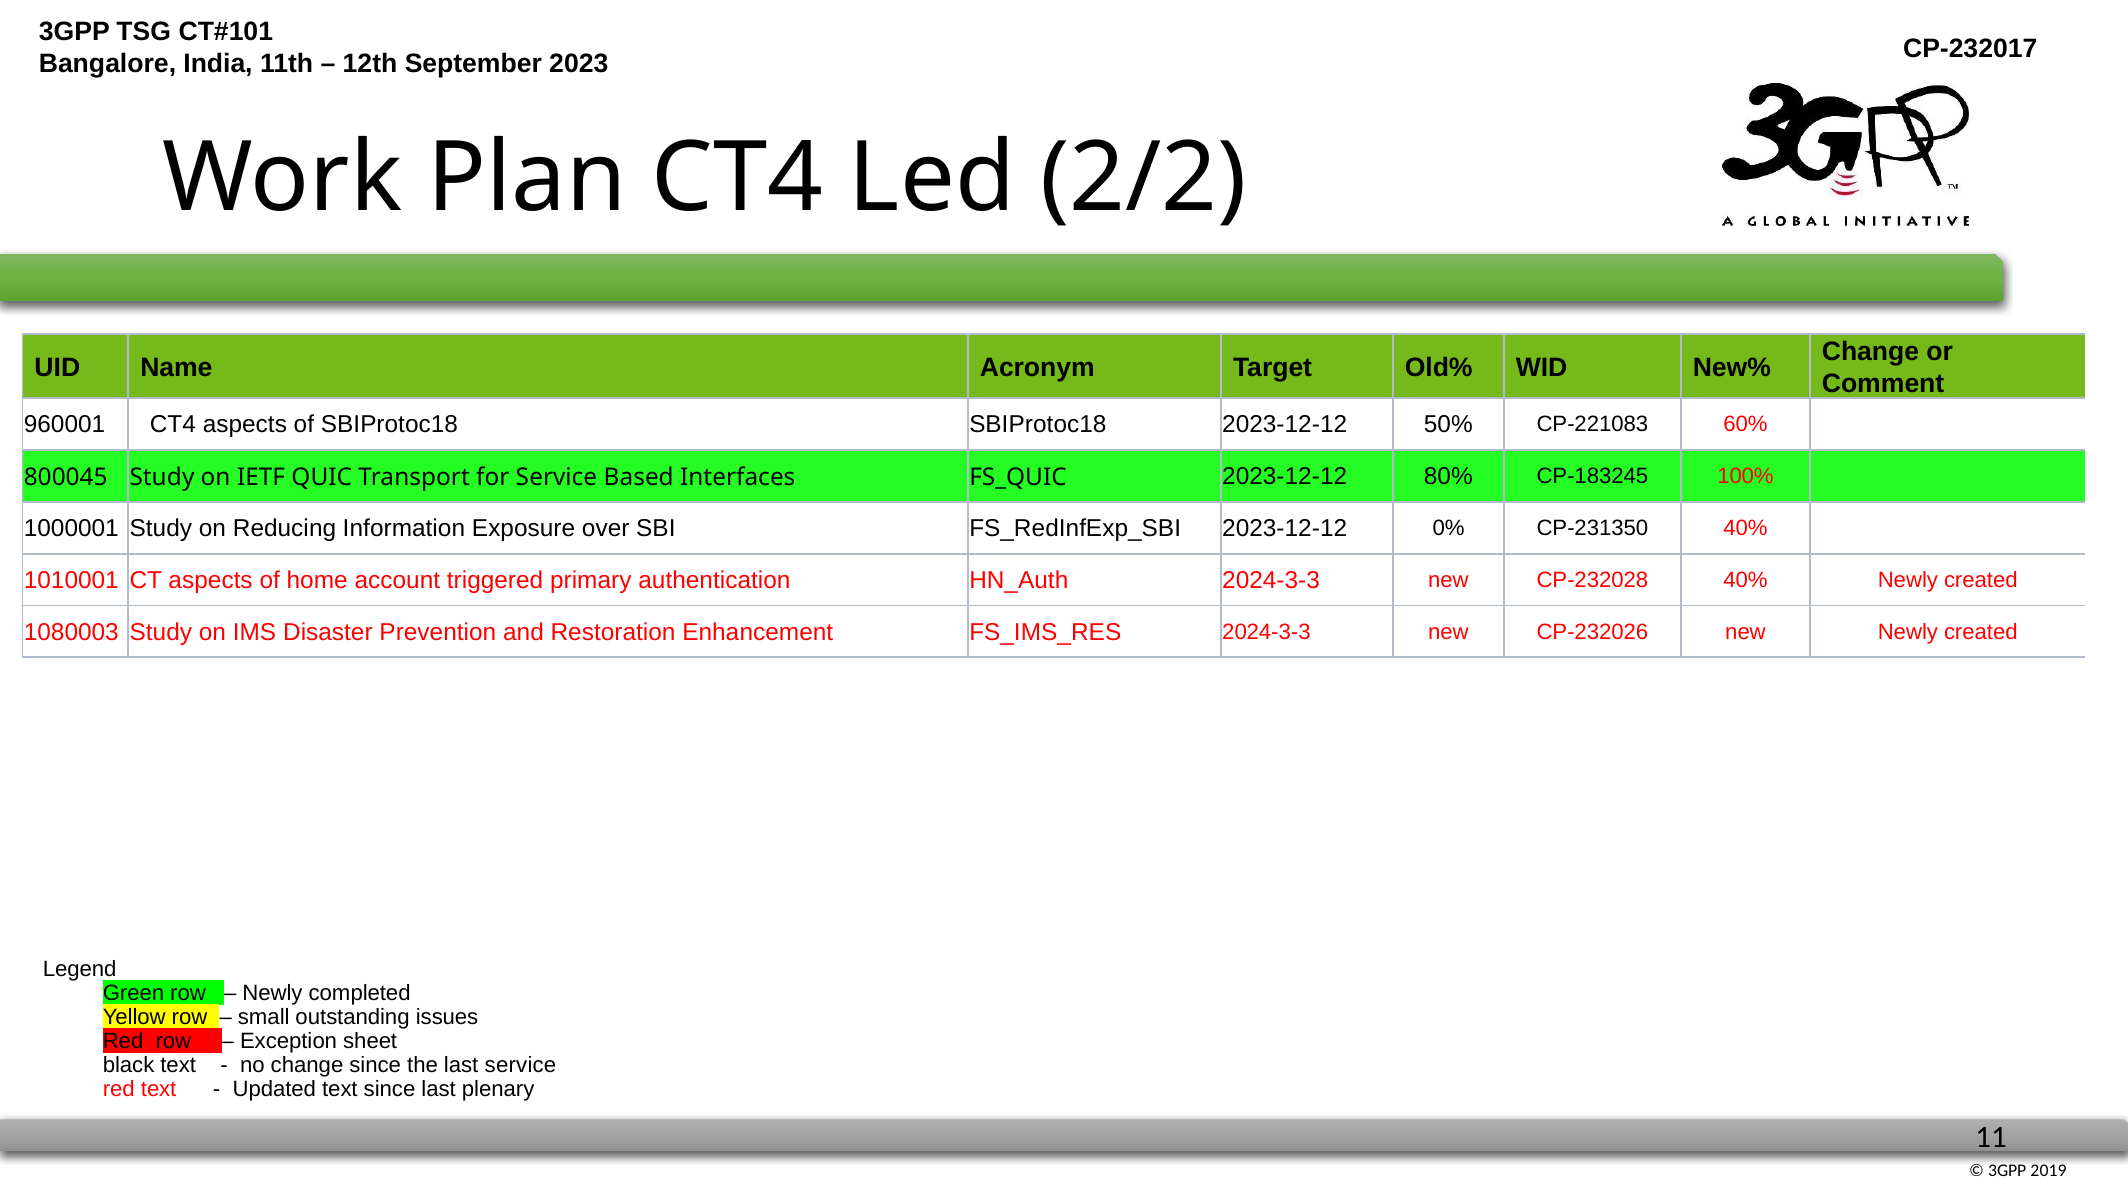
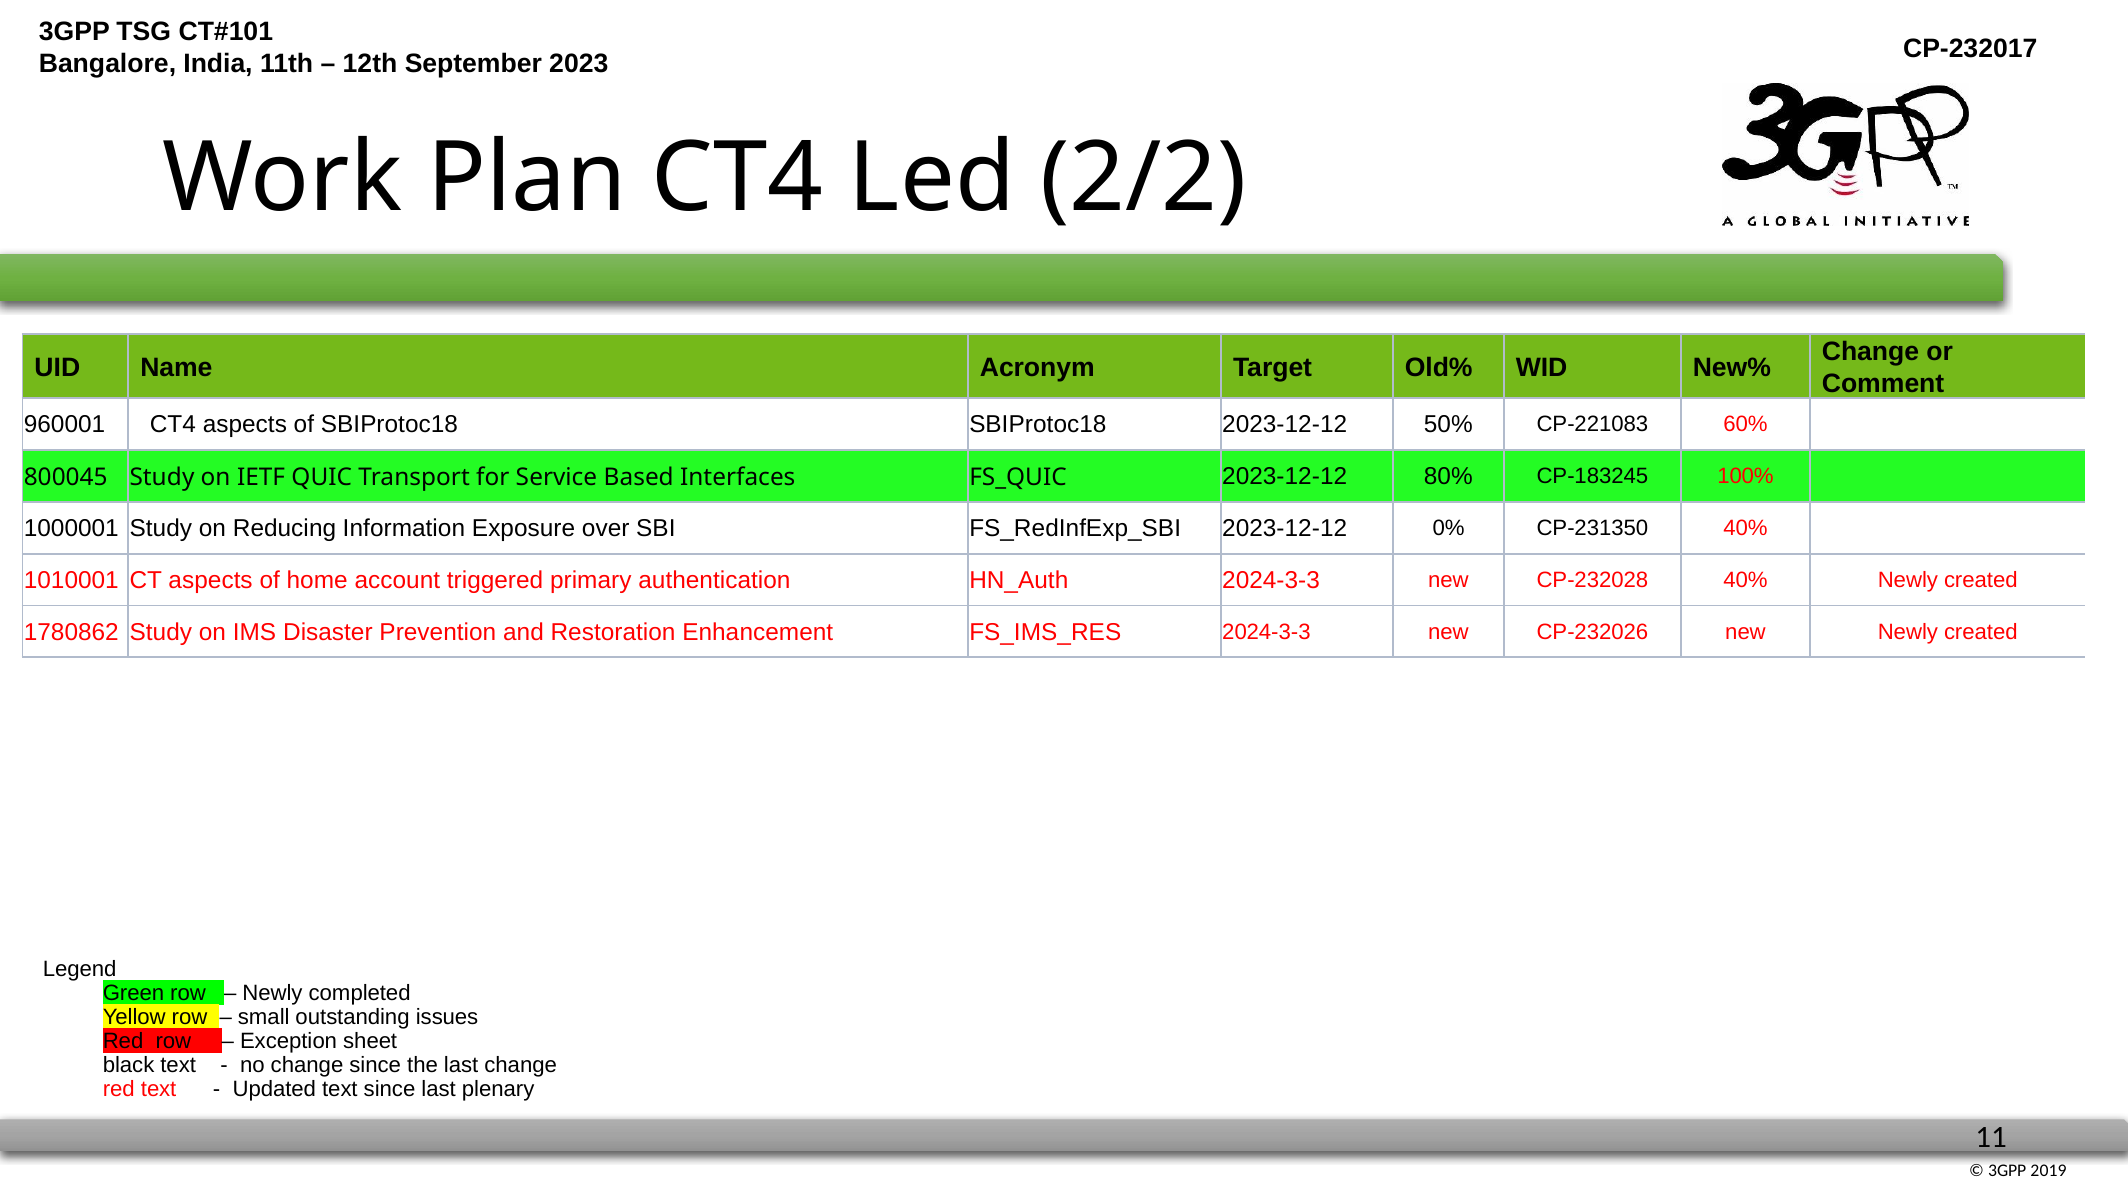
1080003: 1080003 -> 1780862
last service: service -> change
